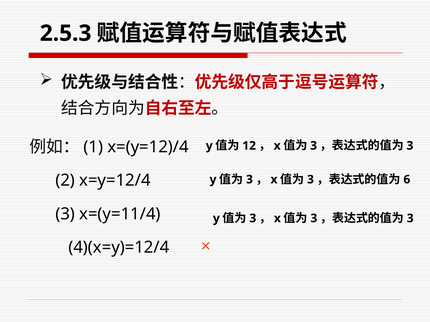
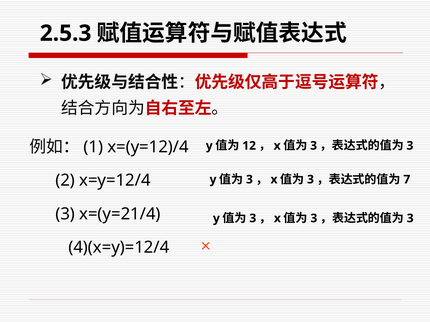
6: 6 -> 7
x=(y=11/4: x=(y=11/4 -> x=(y=21/4
